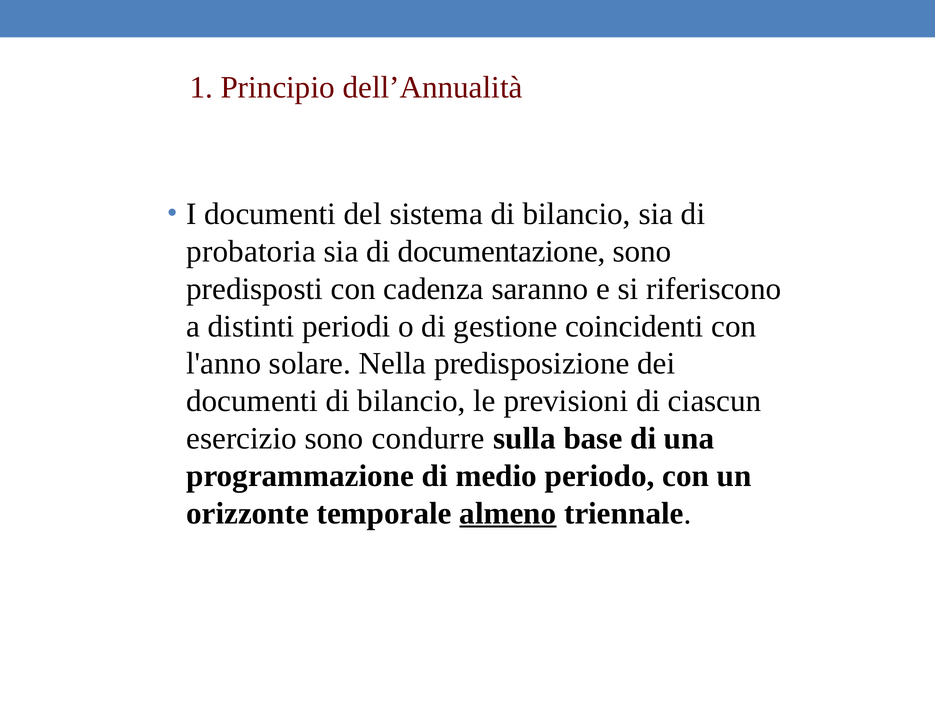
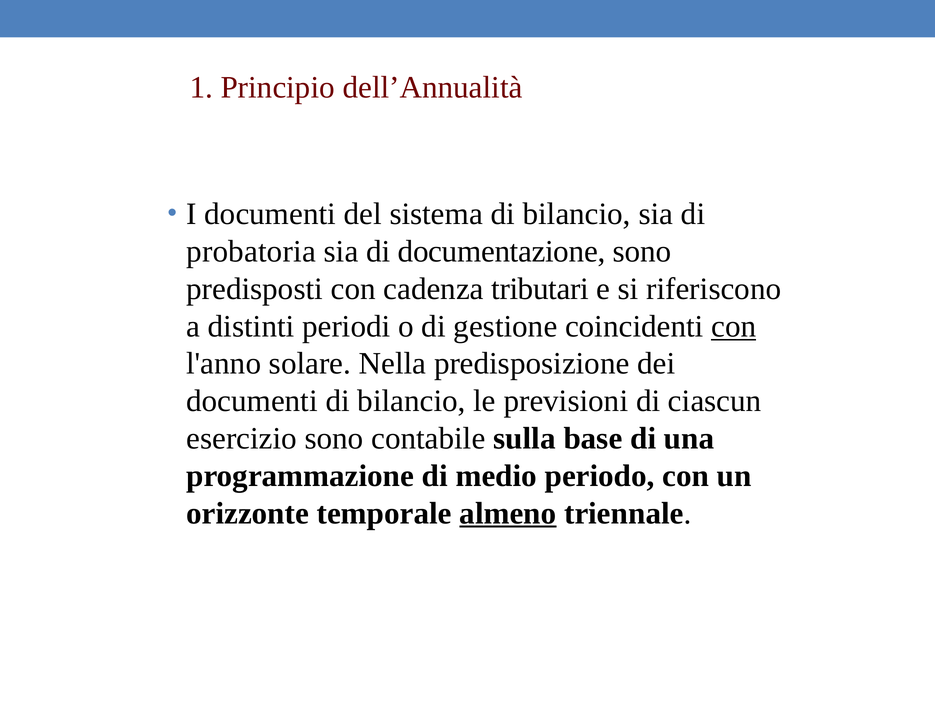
saranno: saranno -> tributari
con at (734, 326) underline: none -> present
condurre: condurre -> contabile
